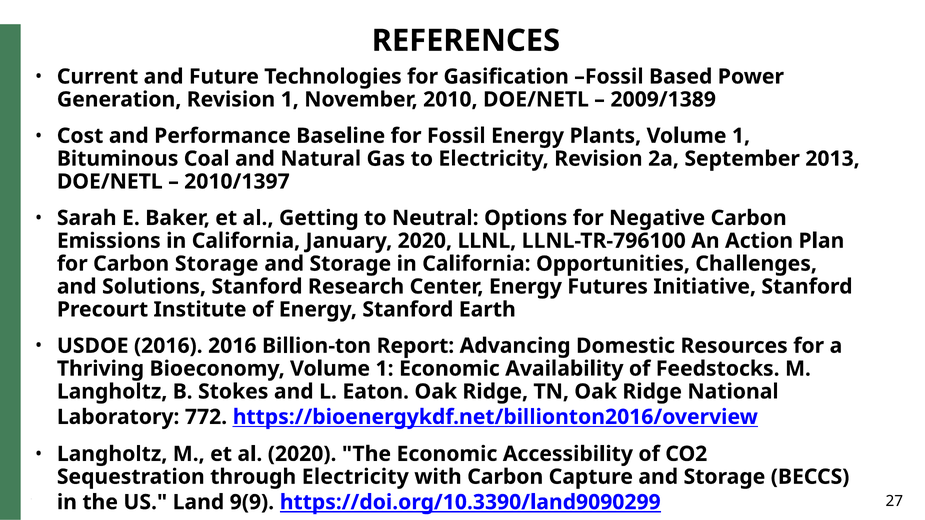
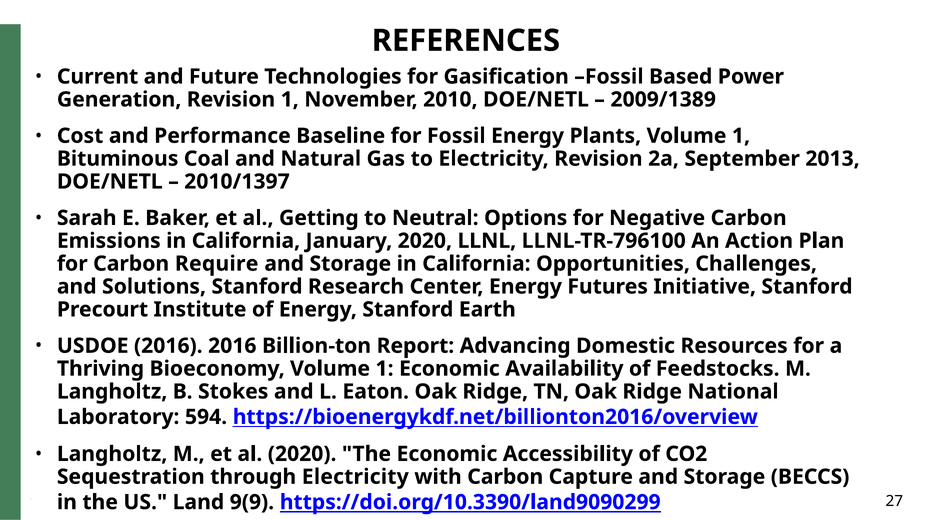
Carbon Storage: Storage -> Require
772: 772 -> 594
